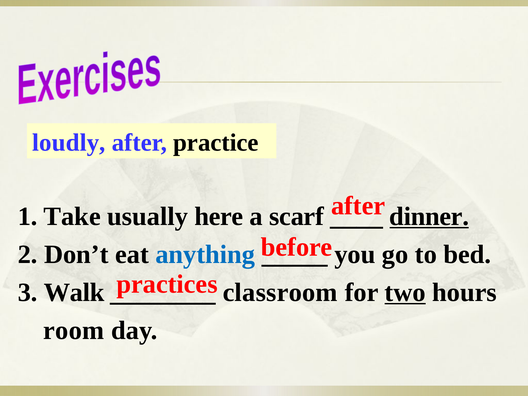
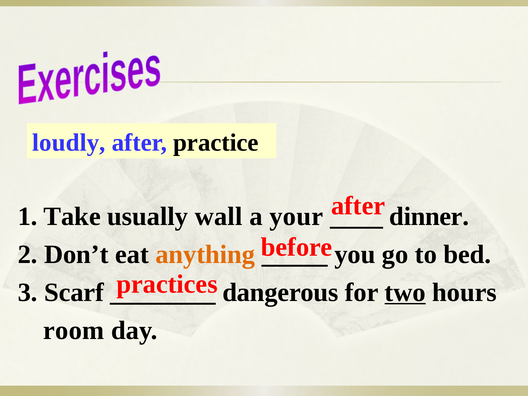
here: here -> wall
scarf: scarf -> your
dinner underline: present -> none
anything colour: blue -> orange
Walk: Walk -> Scarf
classroom: classroom -> dangerous
